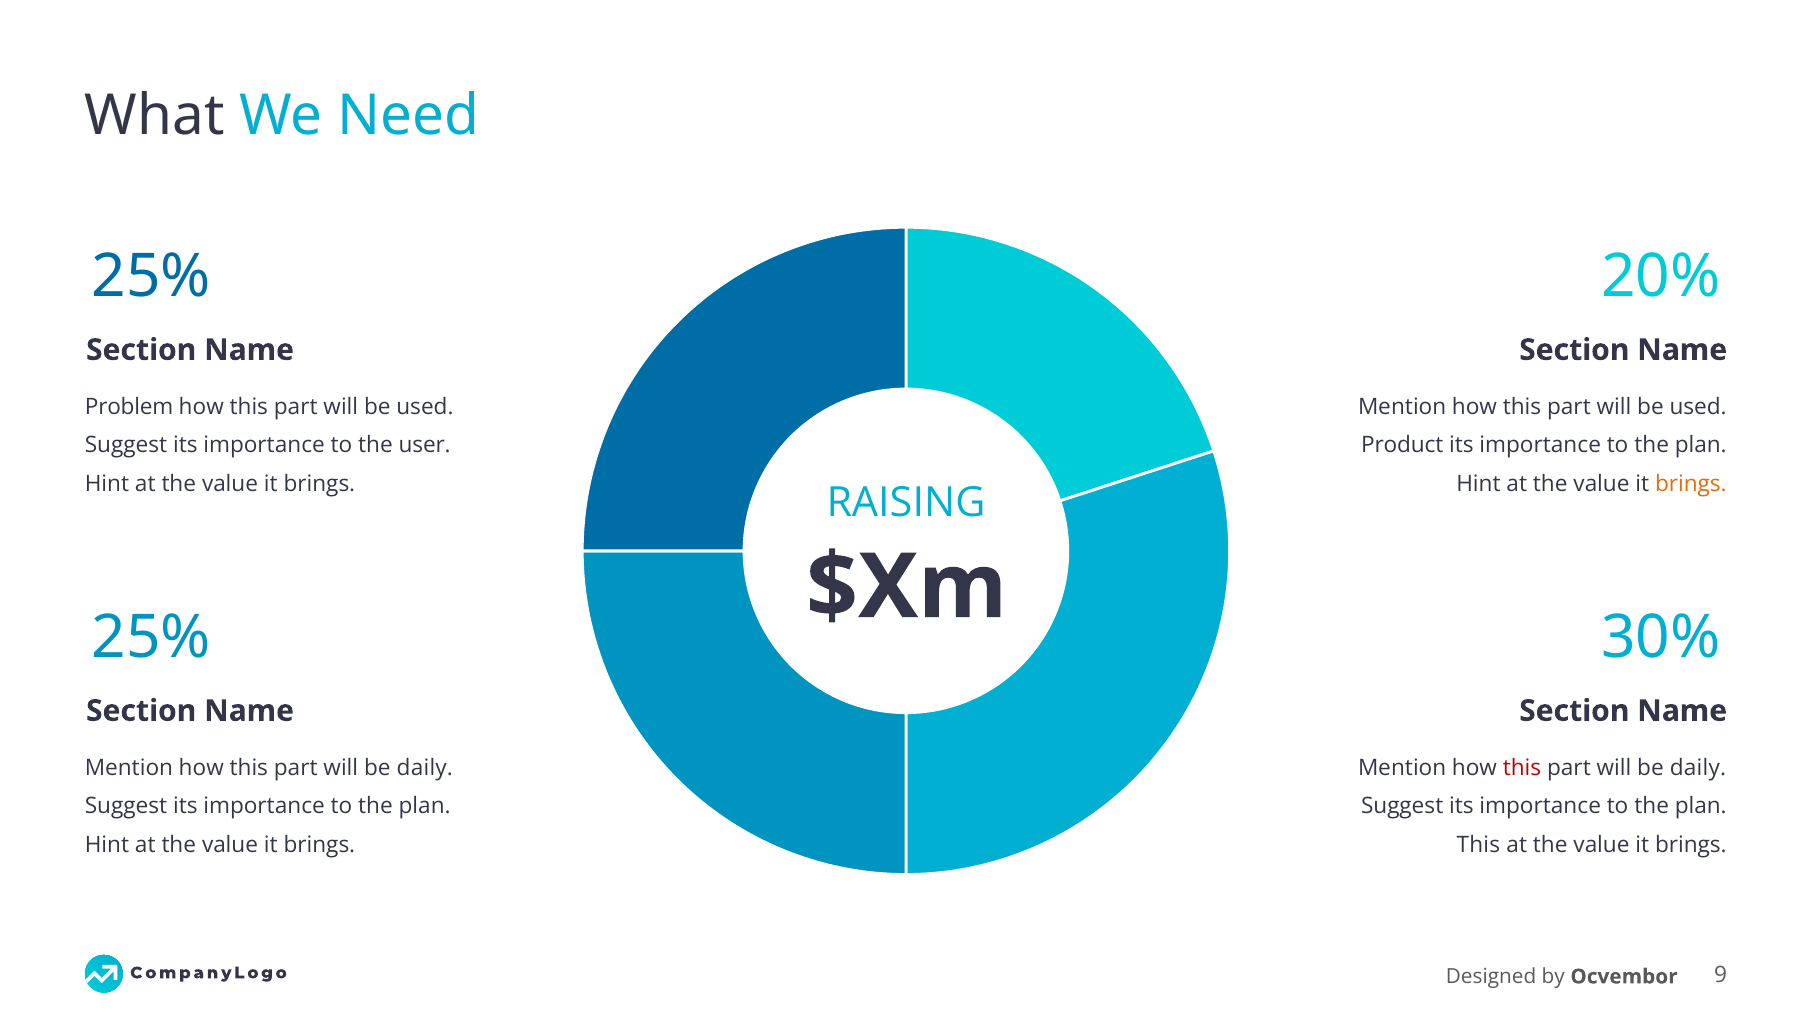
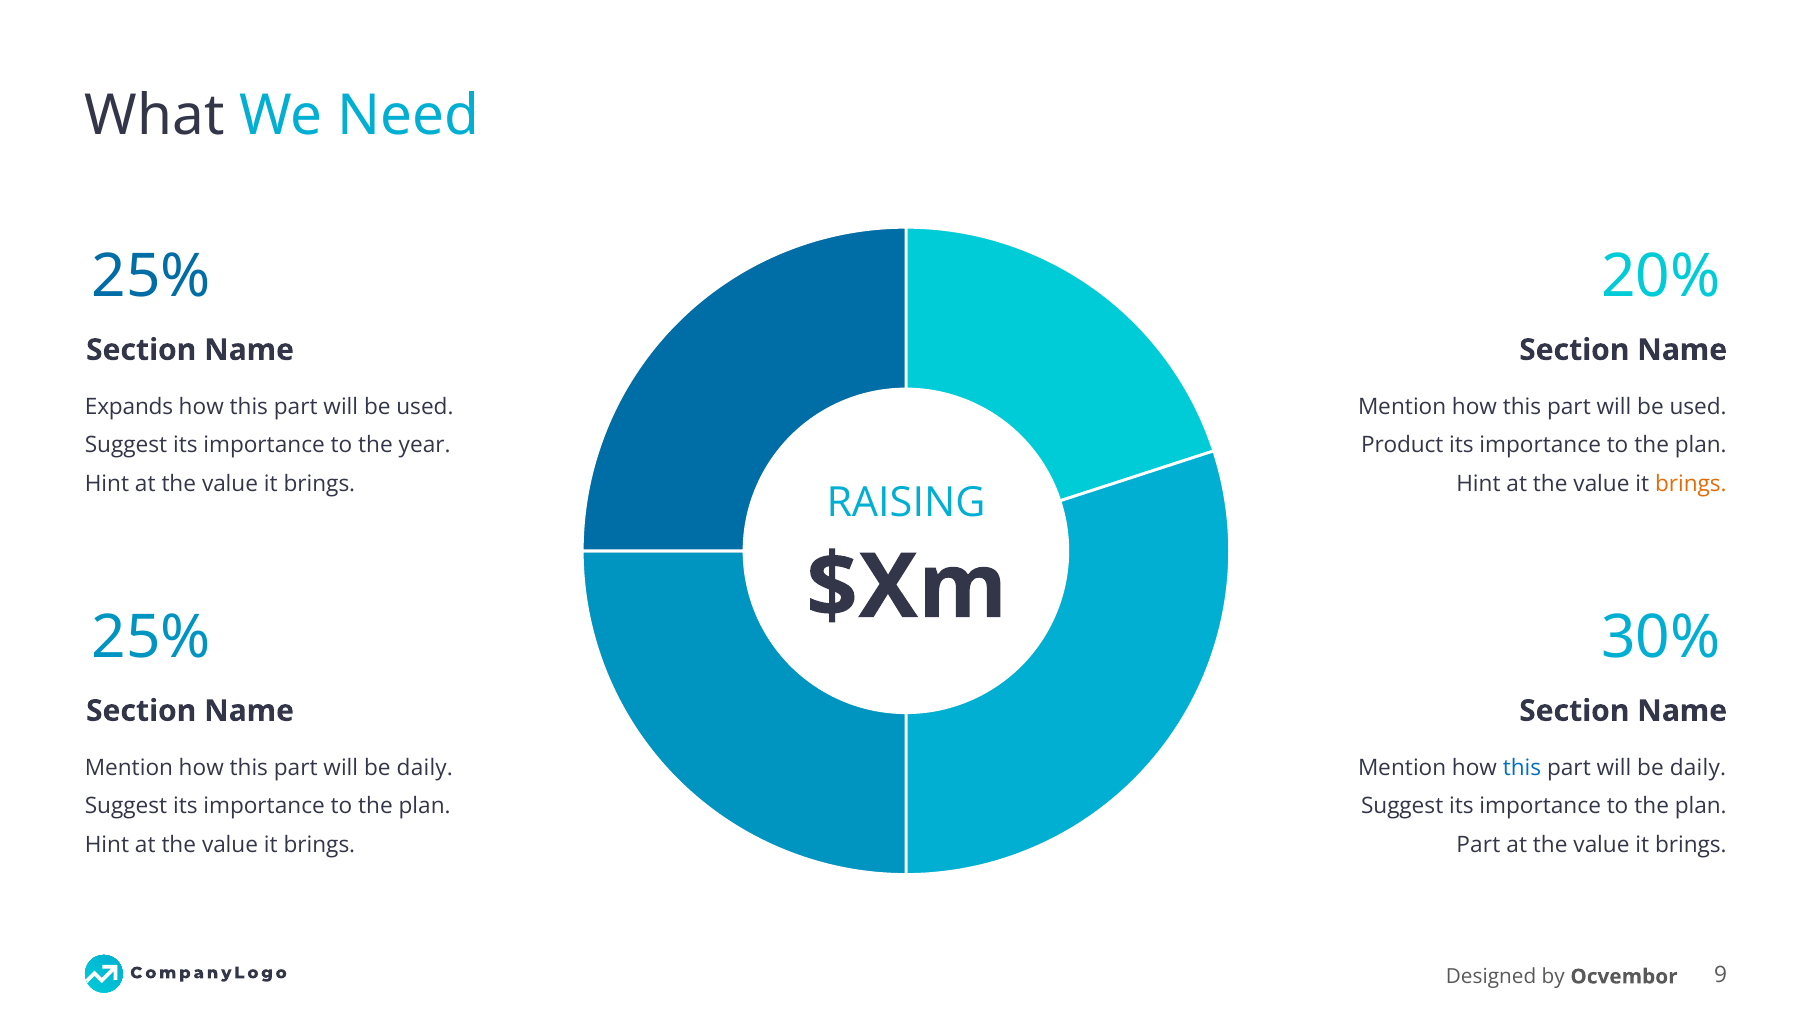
Problem: Problem -> Expands
user: user -> year
this at (1522, 768) colour: red -> blue
This at (1478, 845): This -> Part
